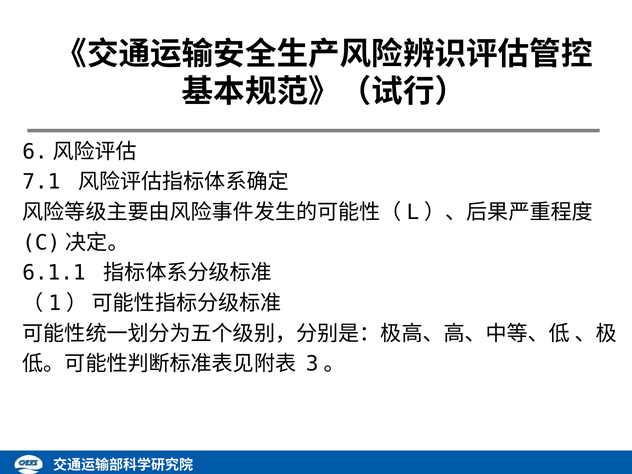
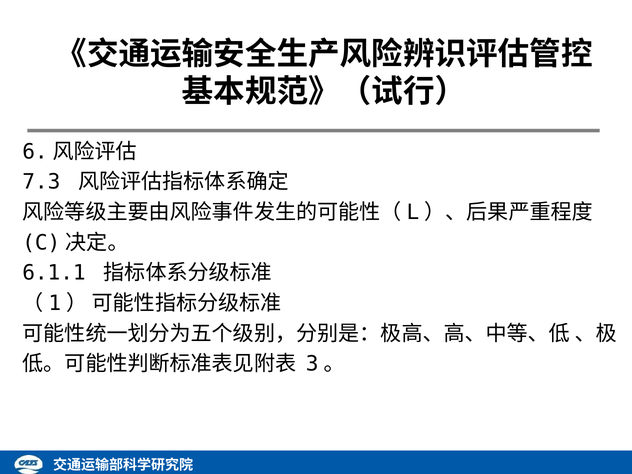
7.1: 7.1 -> 7.3
